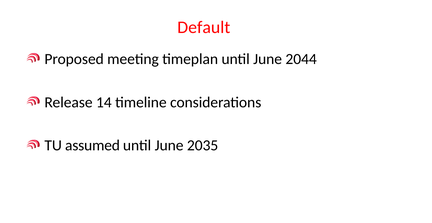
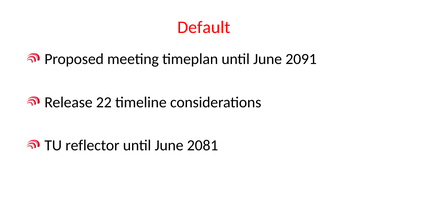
2044: 2044 -> 2091
14: 14 -> 22
assumed: assumed -> reflector
2035: 2035 -> 2081
